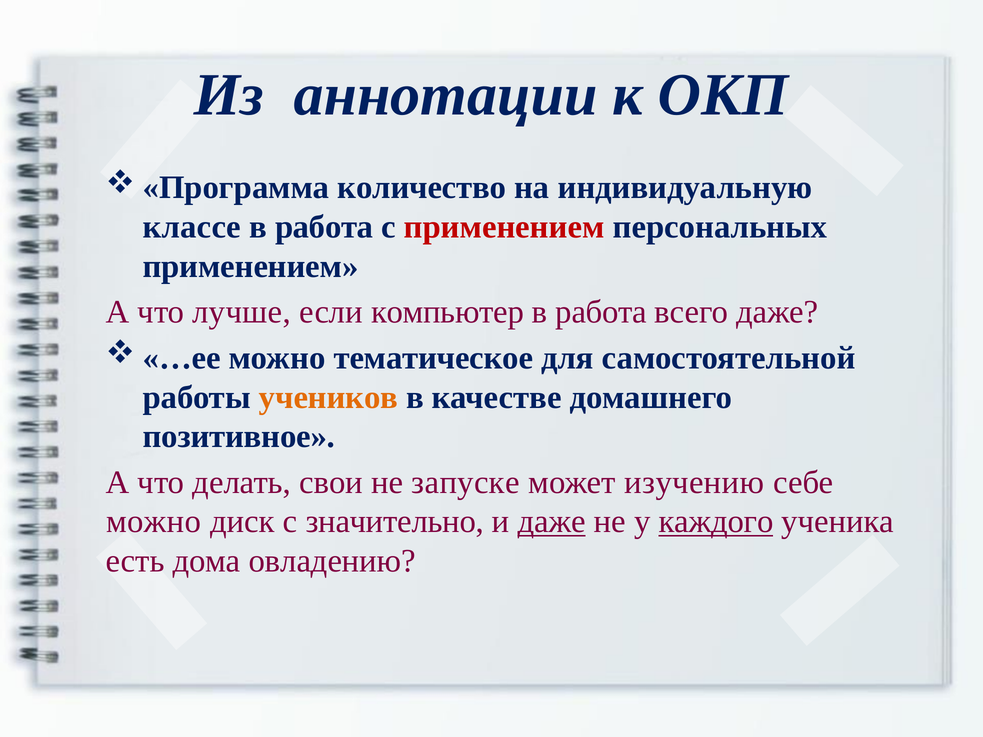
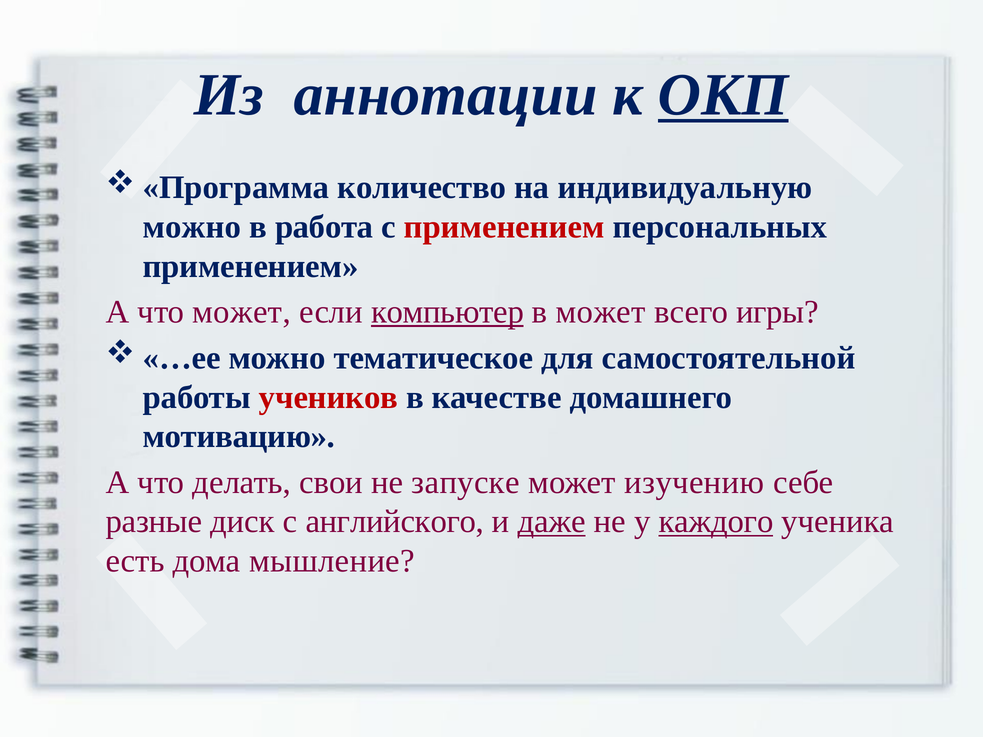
ОКП underline: none -> present
классе at (192, 227): классе -> можно
что лучше: лучше -> может
компьютер underline: none -> present
работа at (601, 312): работа -> может
всего даже: даже -> игры
учеников colour: orange -> red
позитивное: позитивное -> мотивацию
можно at (154, 522): можно -> разные
значительно: значительно -> английского
овладению: овладению -> мышление
